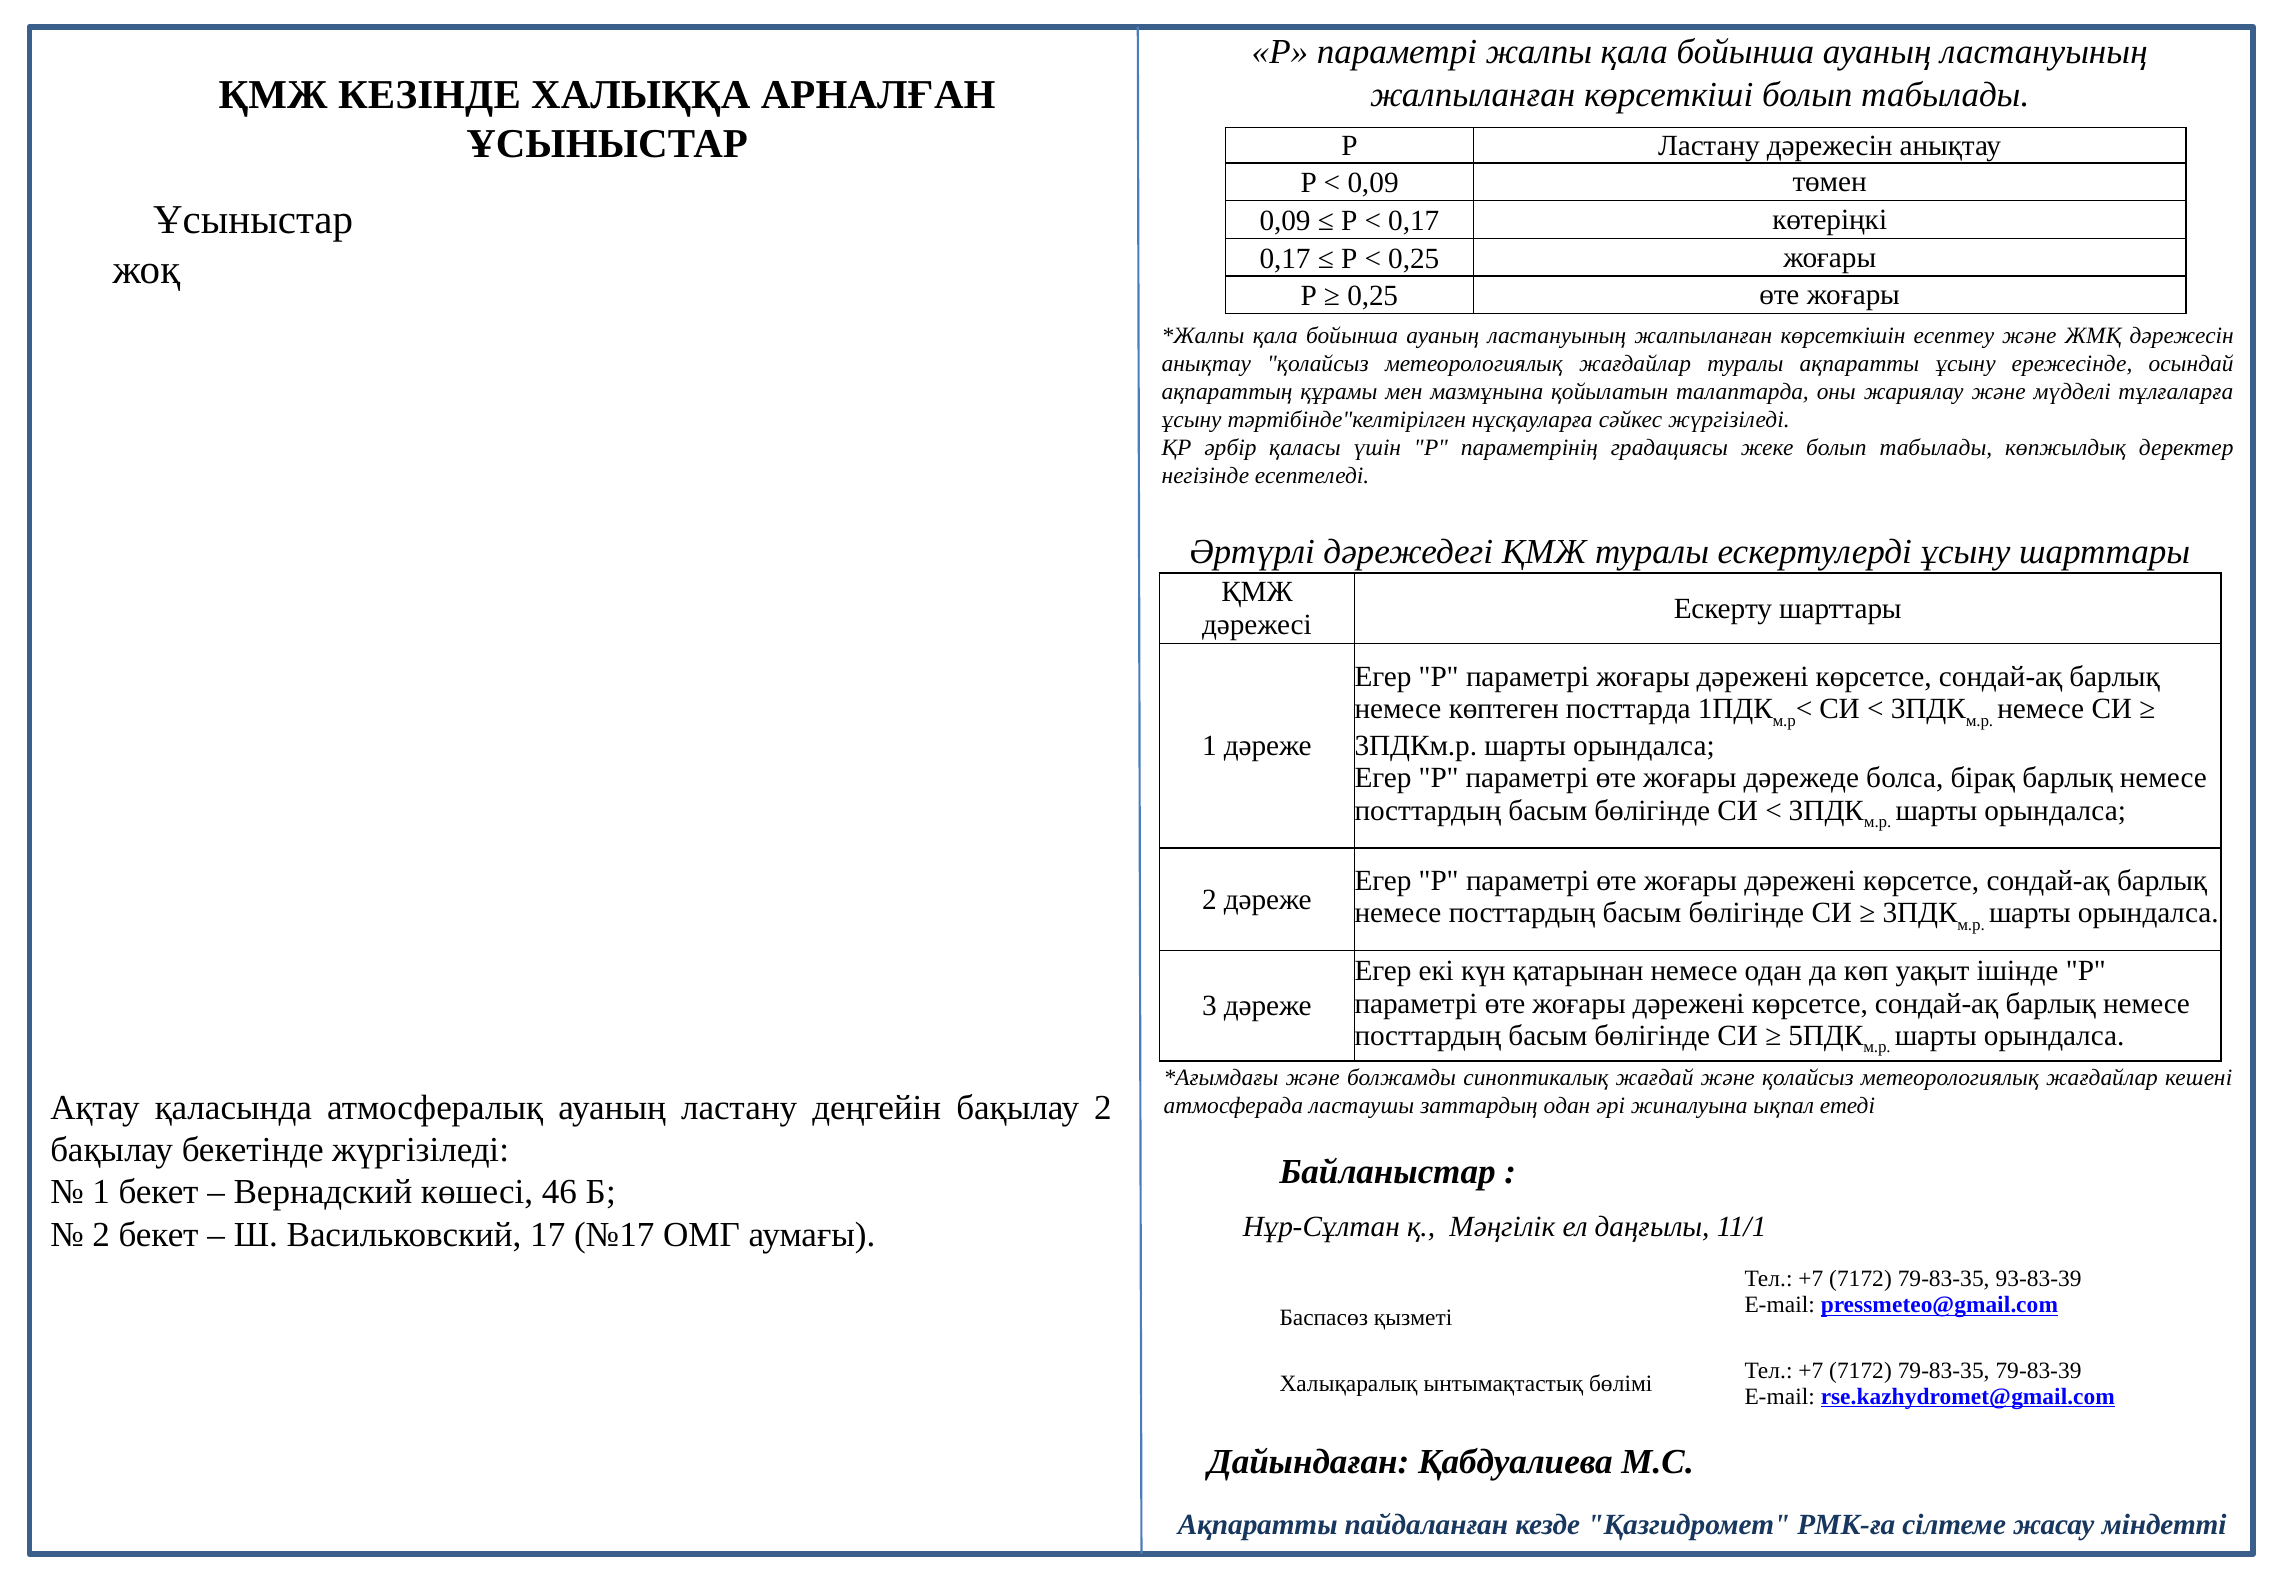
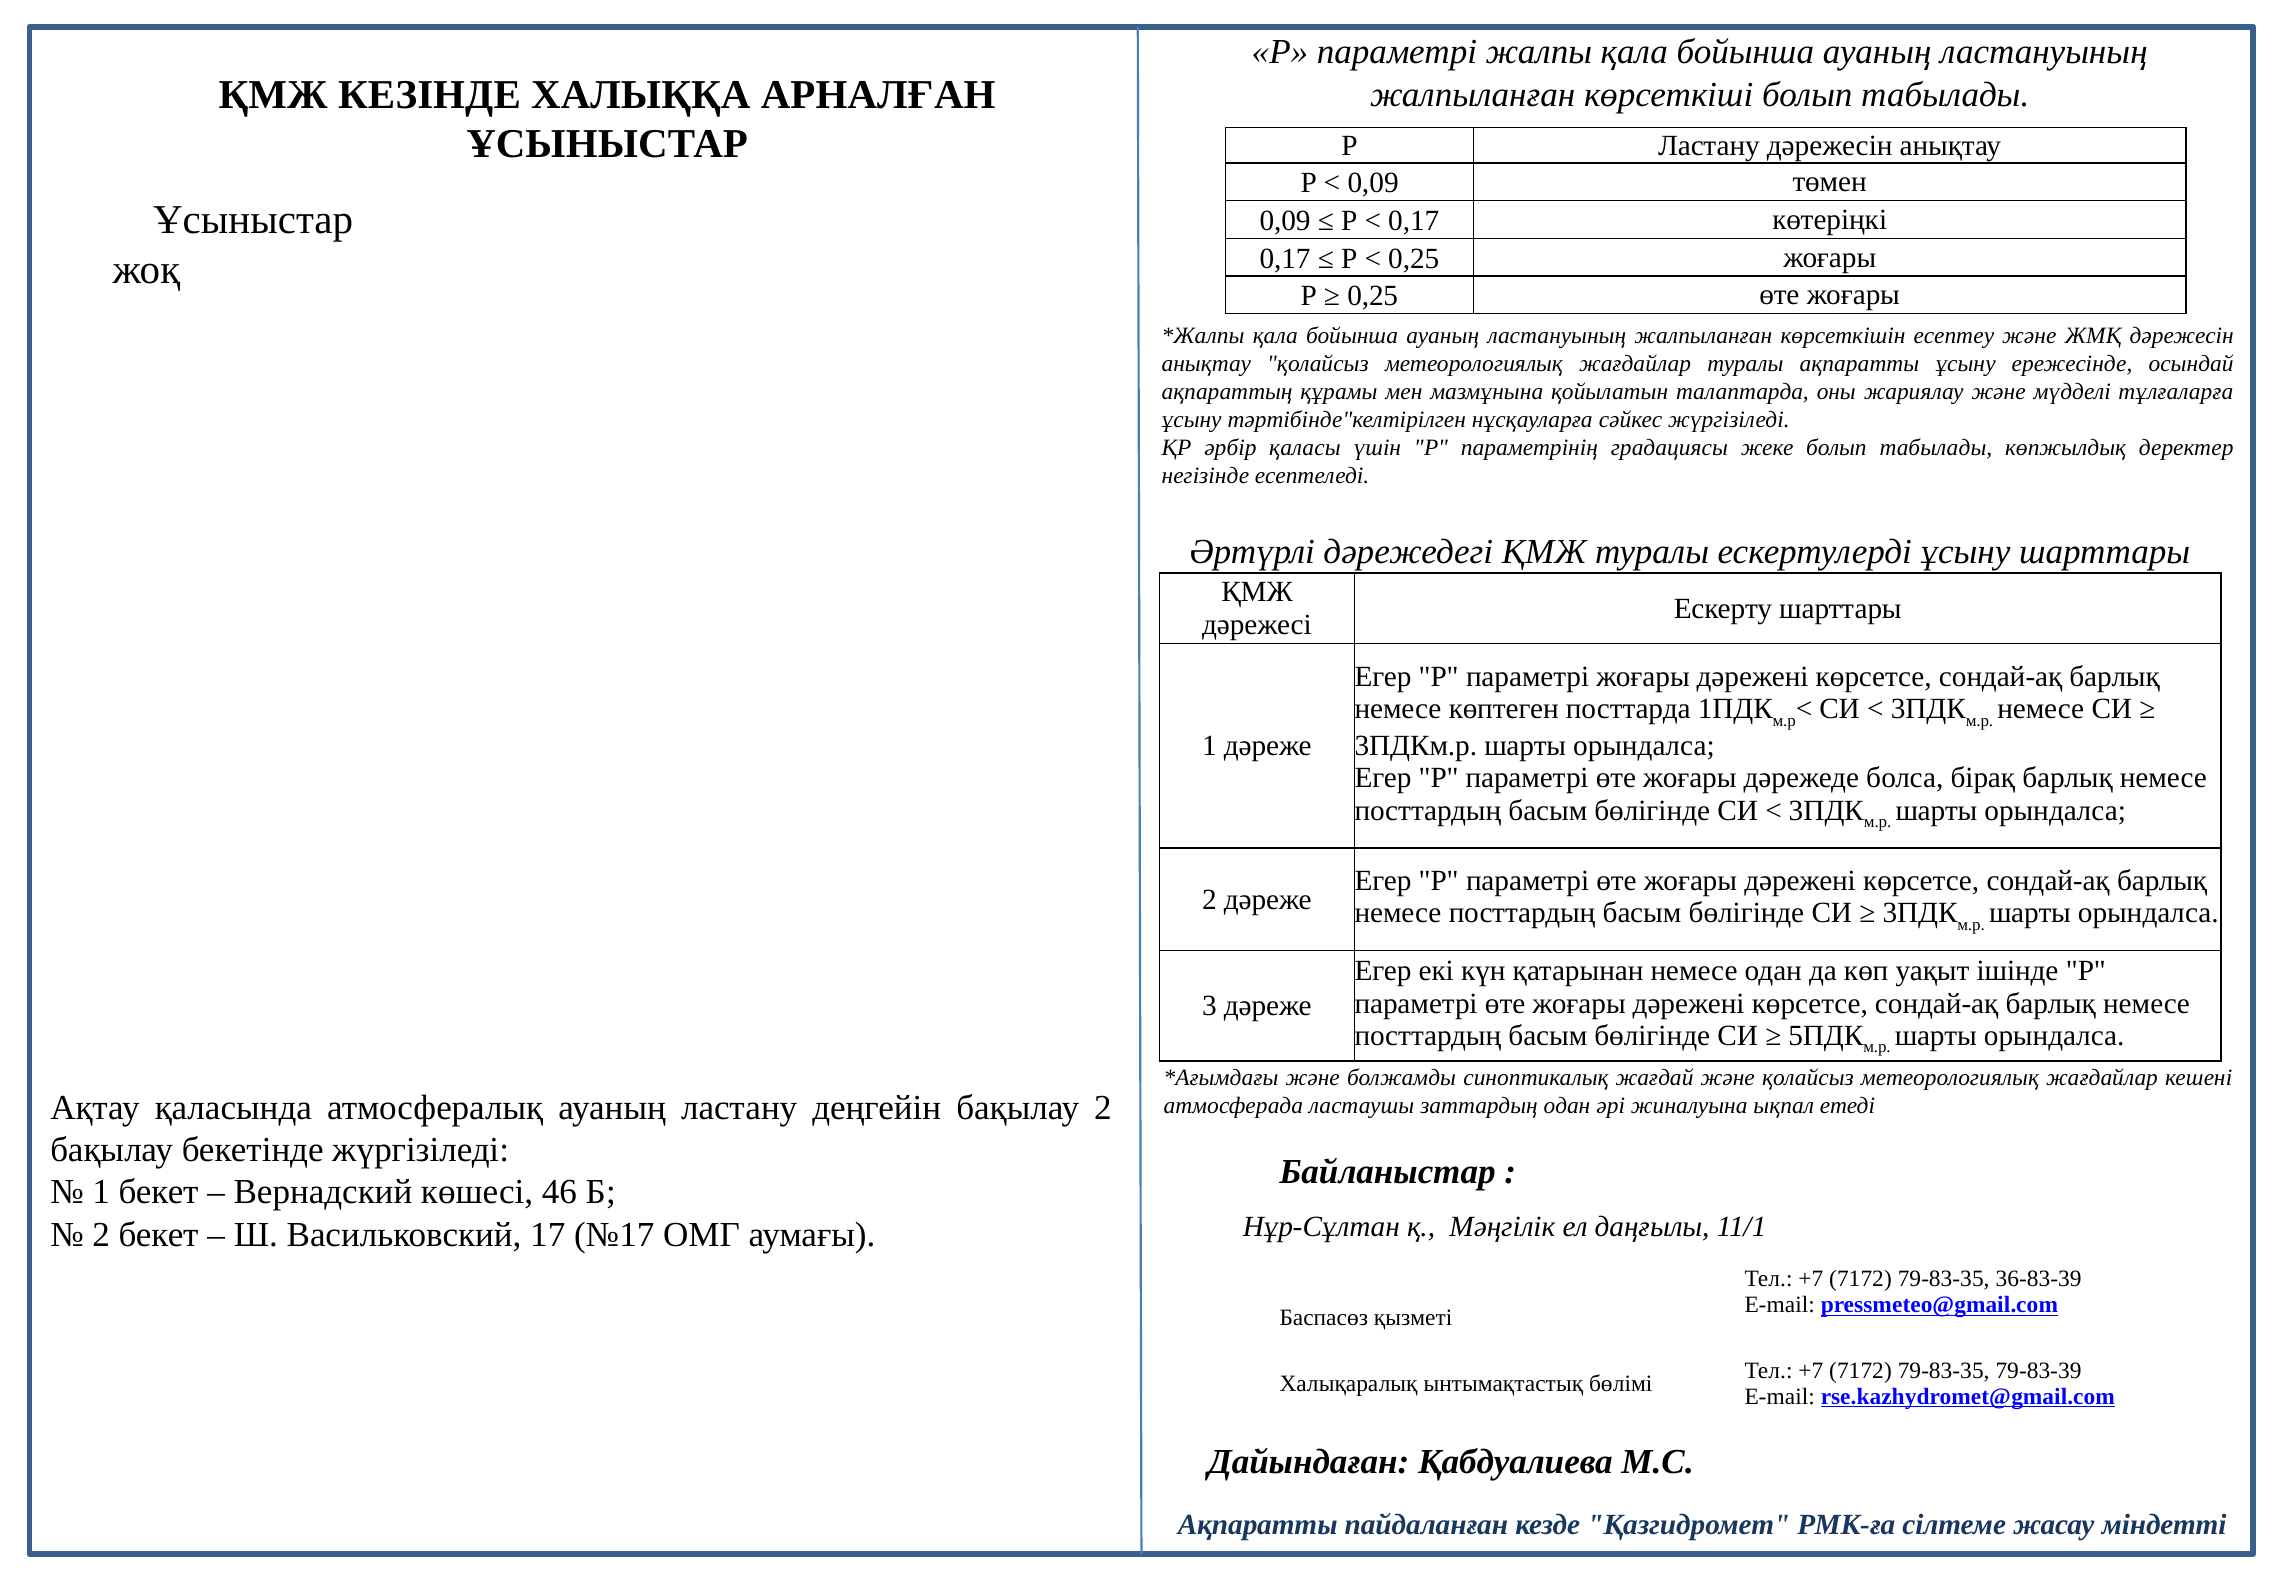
93-83-39: 93-83-39 -> 36-83-39
